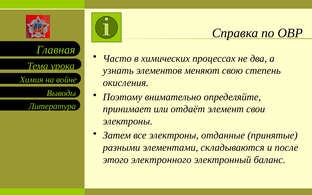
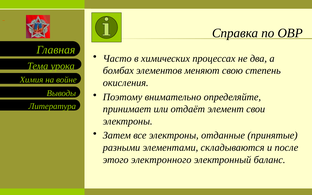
узнать: узнать -> бомбах
